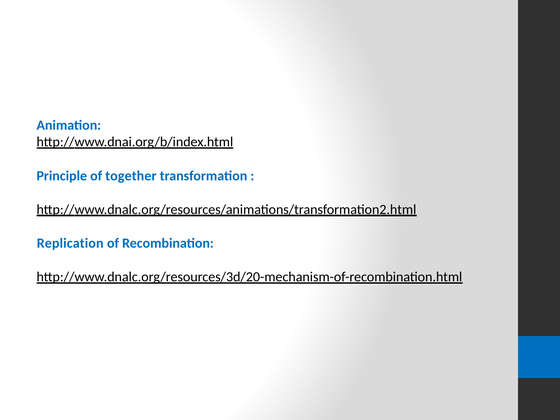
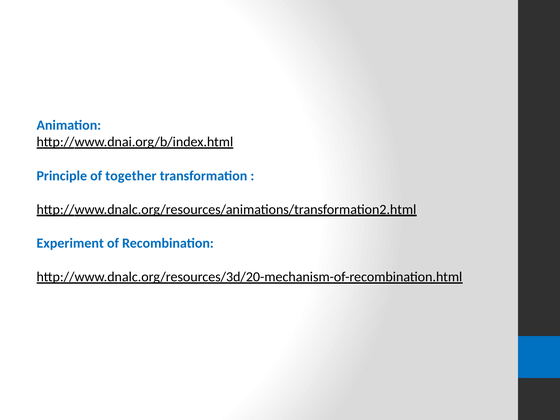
Replication: Replication -> Experiment
